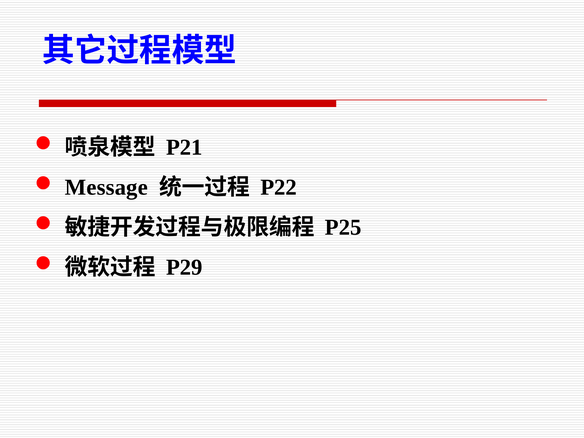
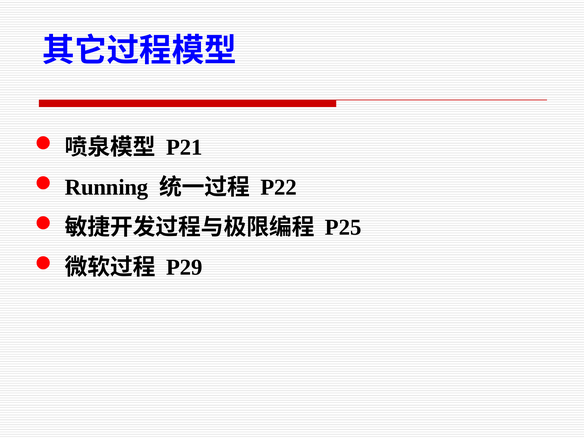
Message: Message -> Running
